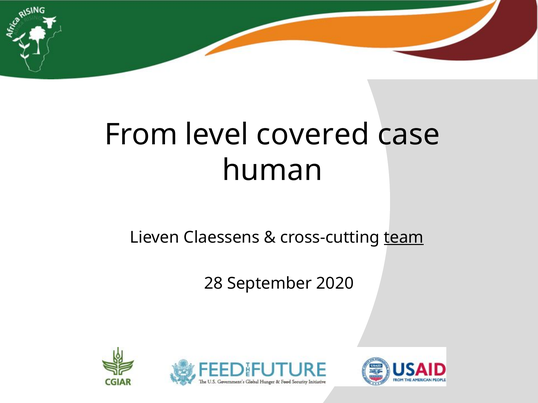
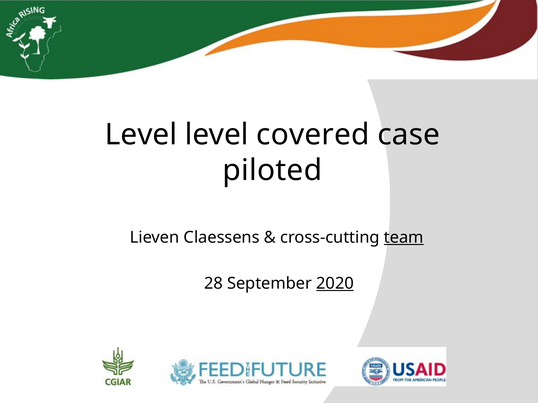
From at (141, 135): From -> Level
human: human -> piloted
2020 underline: none -> present
